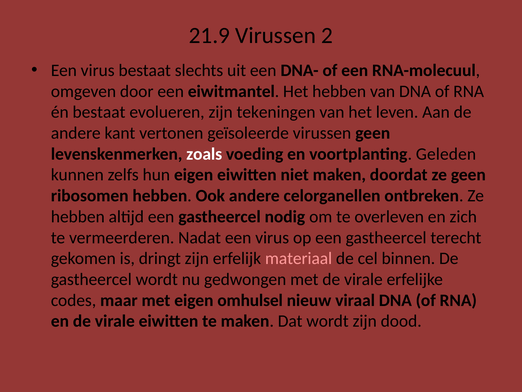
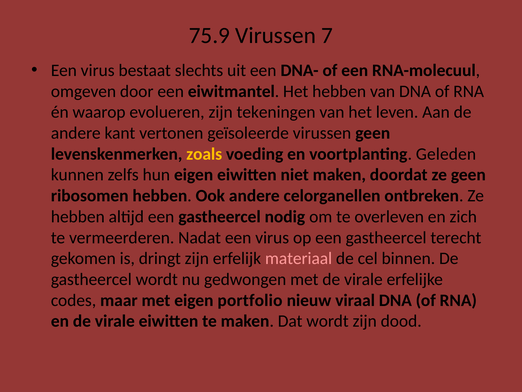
21.9: 21.9 -> 75.9
2: 2 -> 7
én bestaat: bestaat -> waarop
zoals colour: white -> yellow
omhulsel: omhulsel -> portfolio
